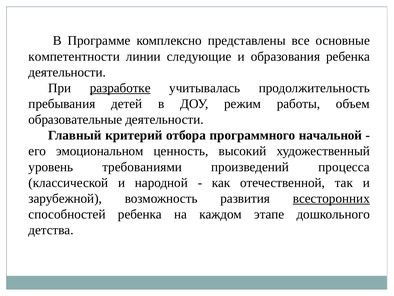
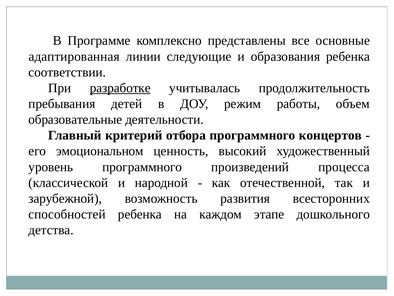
компетентности: компетентности -> адаптированная
деятельности at (67, 72): деятельности -> соответствии
начальной: начальной -> концертов
уровень требованиями: требованиями -> программного
всесторонних underline: present -> none
